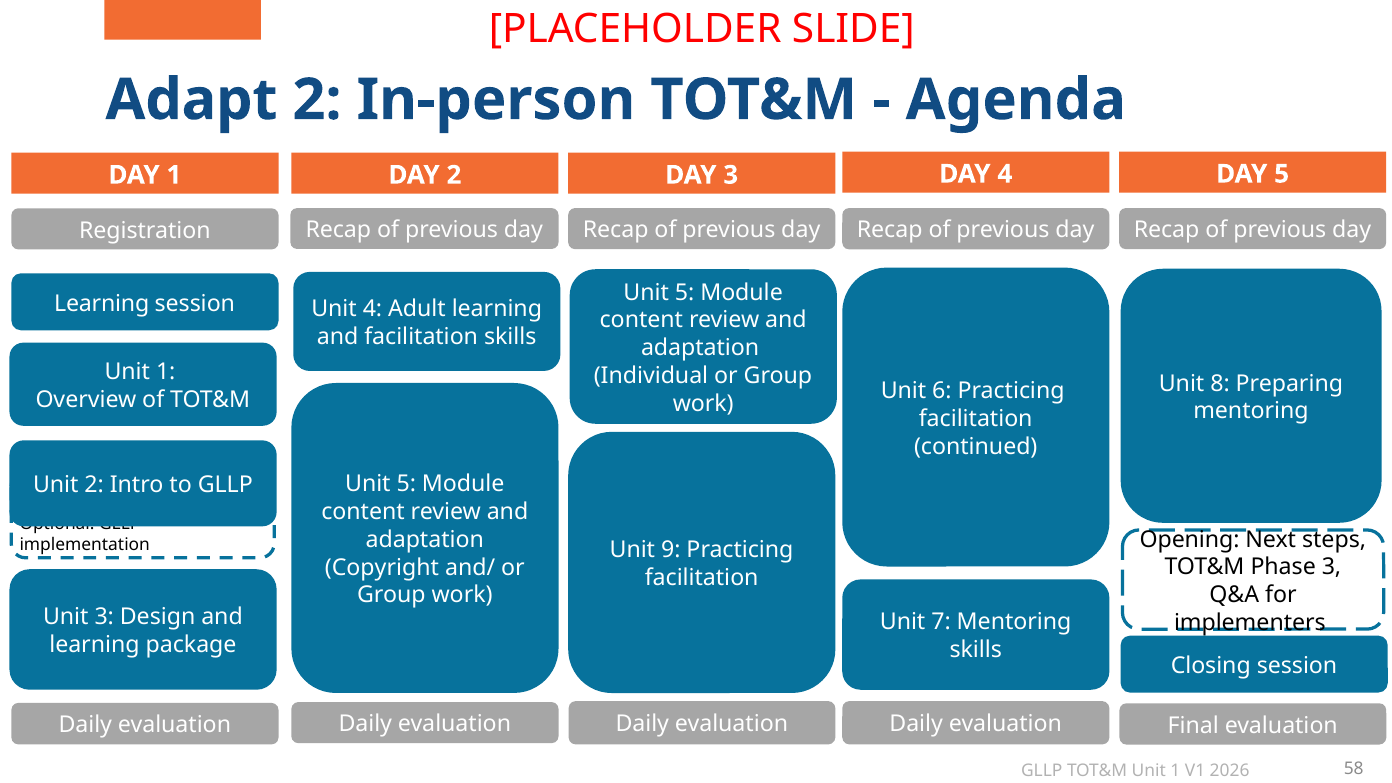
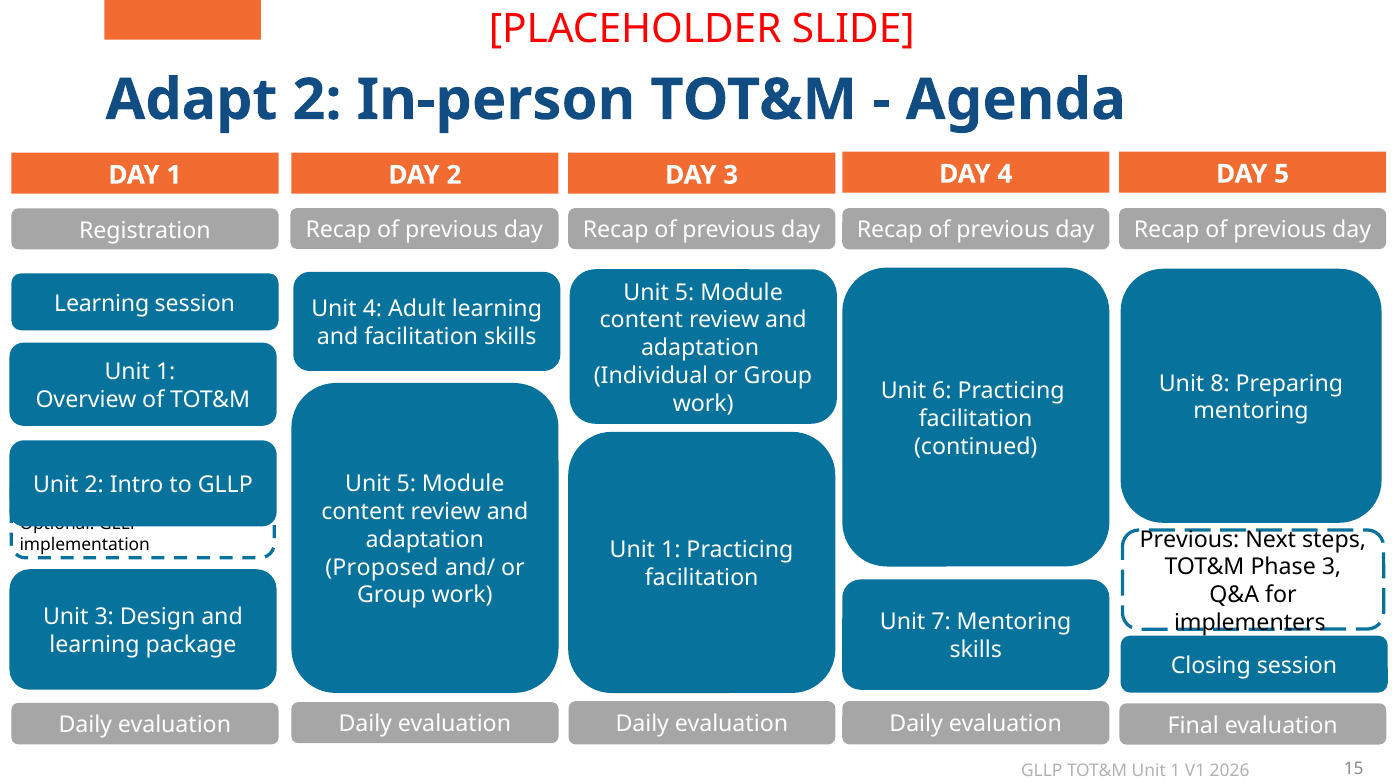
Opening at (1190, 539): Opening -> Previous
9 at (671, 550): 9 -> 1
Copyright: Copyright -> Proposed
58: 58 -> 15
